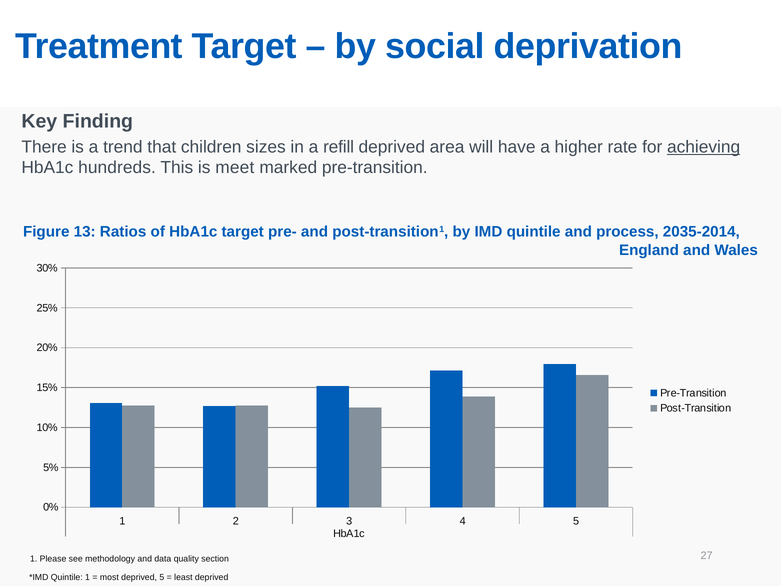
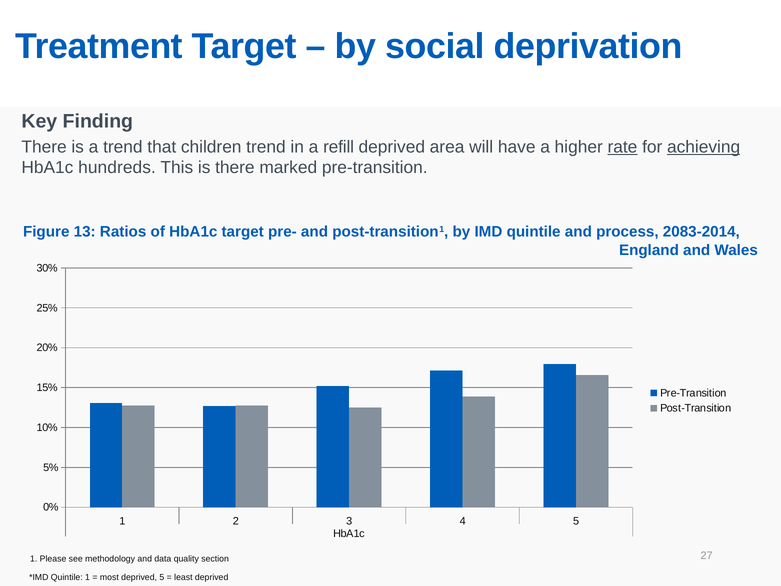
children sizes: sizes -> trend
rate underline: none -> present
is meet: meet -> there
2035-2014: 2035-2014 -> 2083-2014
